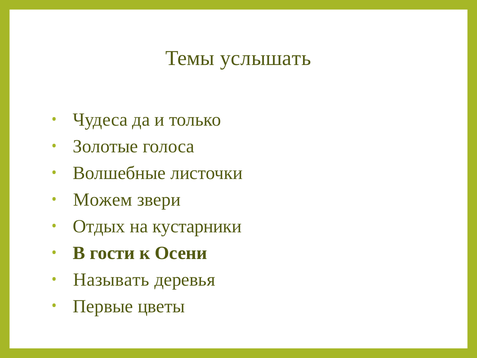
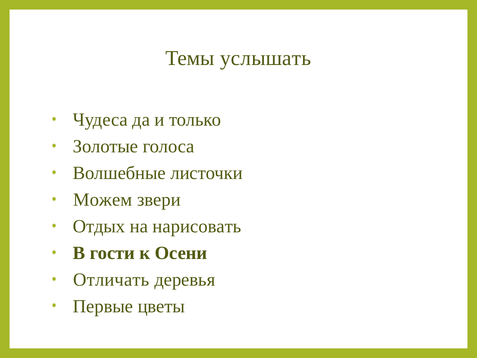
кустарники: кустарники -> нарисовать
Называть: Называть -> Отличать
